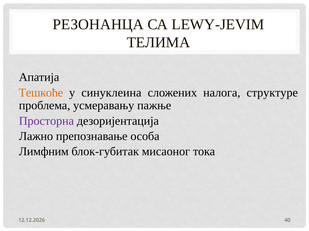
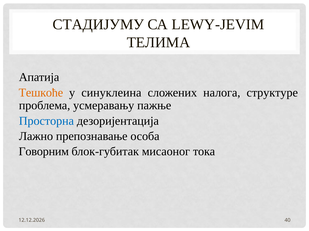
РЕЗОНАНЦА: РЕЗОНАНЦА -> СТАДИЈУМУ
Просторна colour: purple -> blue
Лимфним: Лимфним -> Говорним
